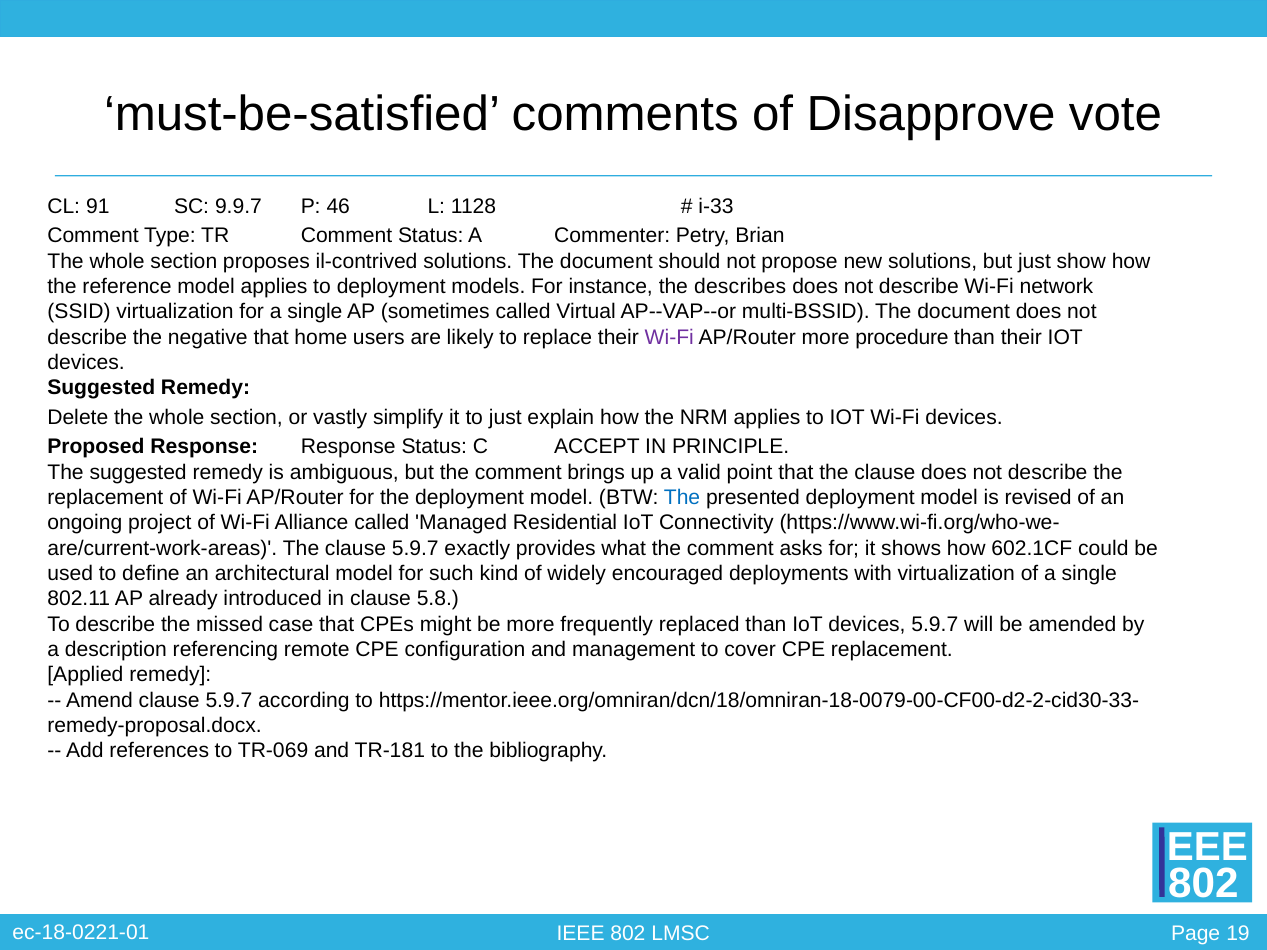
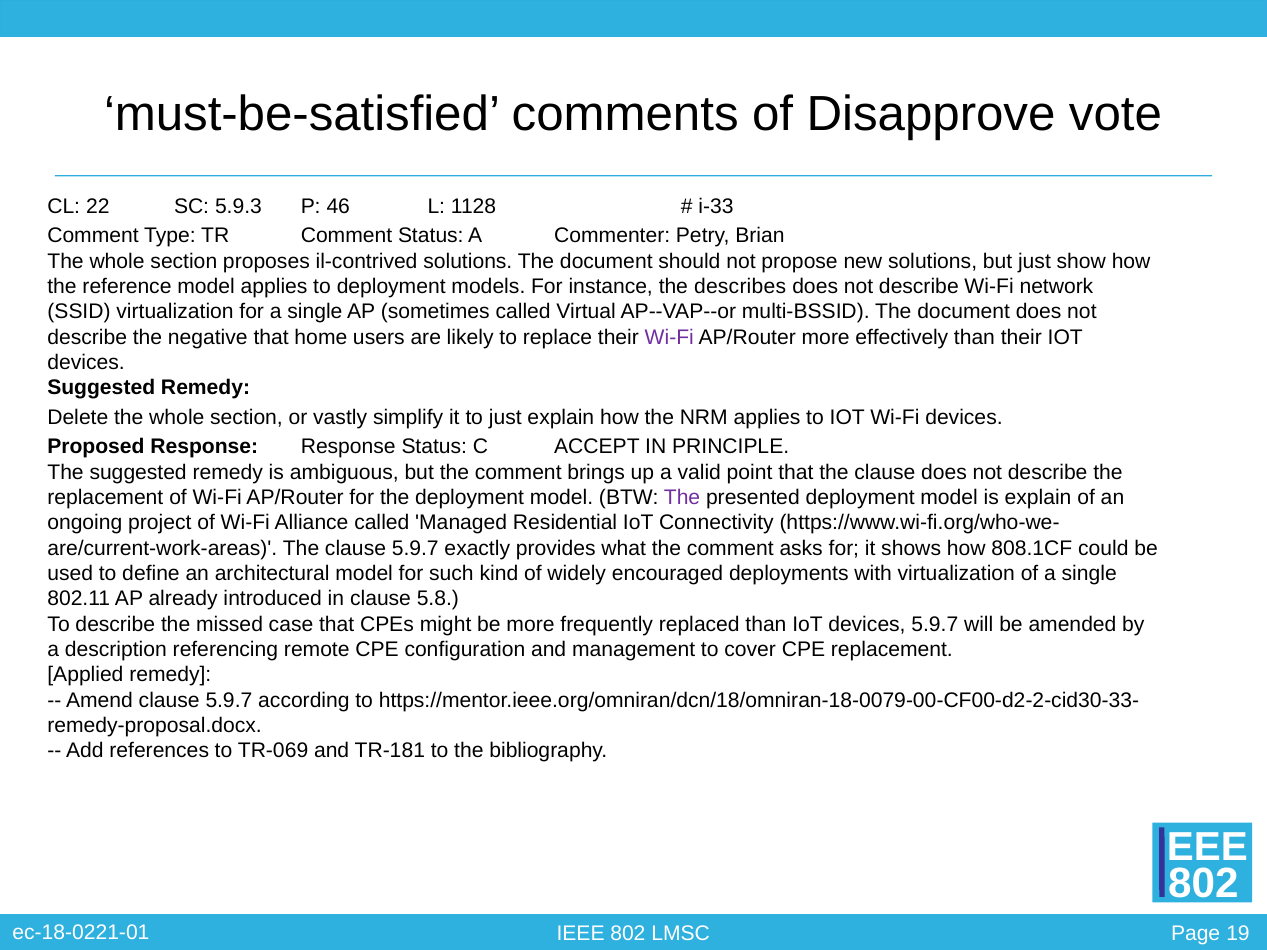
91: 91 -> 22
9.9.7: 9.9.7 -> 5.9.3
procedure: procedure -> effectively
The at (682, 498) colour: blue -> purple
is revised: revised -> explain
602.1CF: 602.1CF -> 808.1CF
